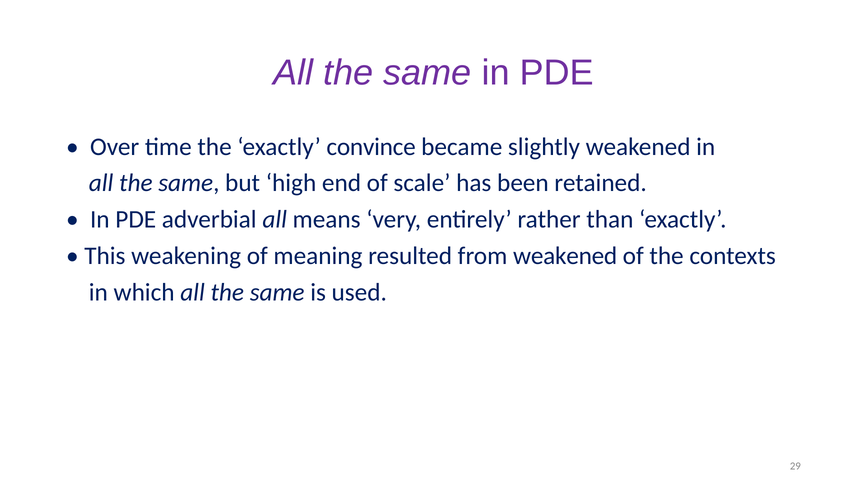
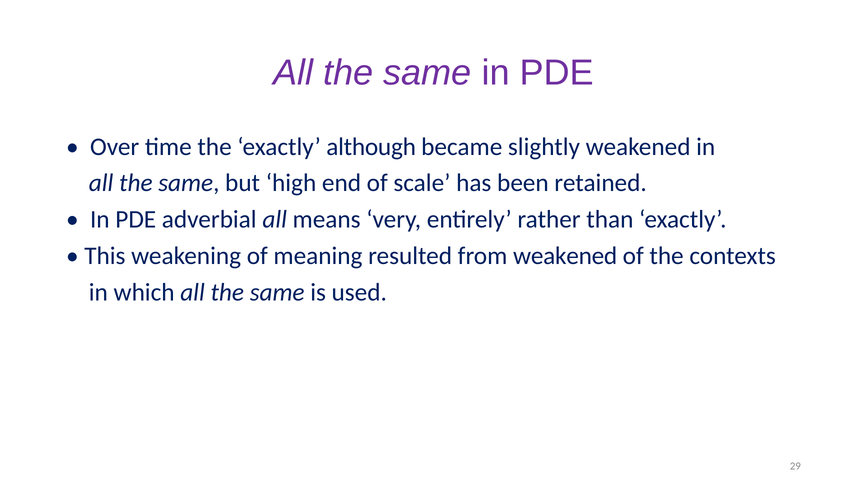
convince: convince -> although
